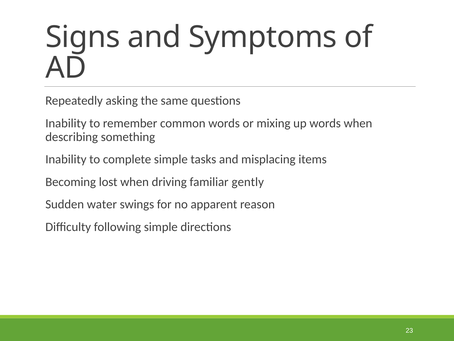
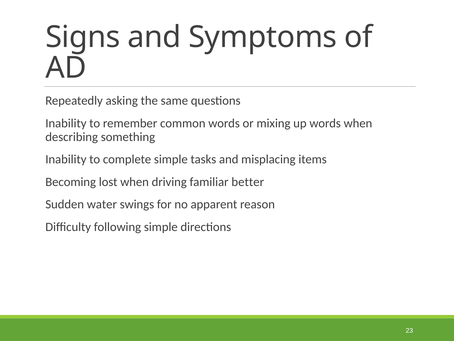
gently: gently -> better
